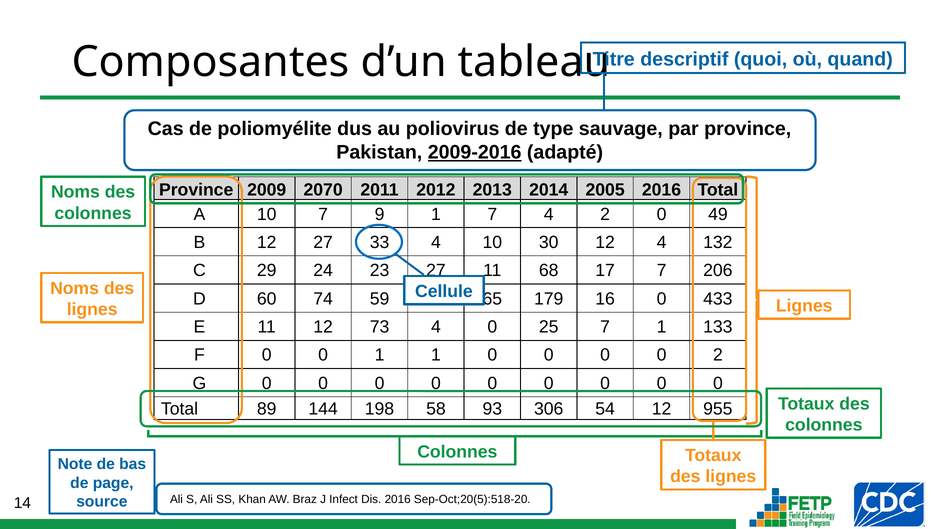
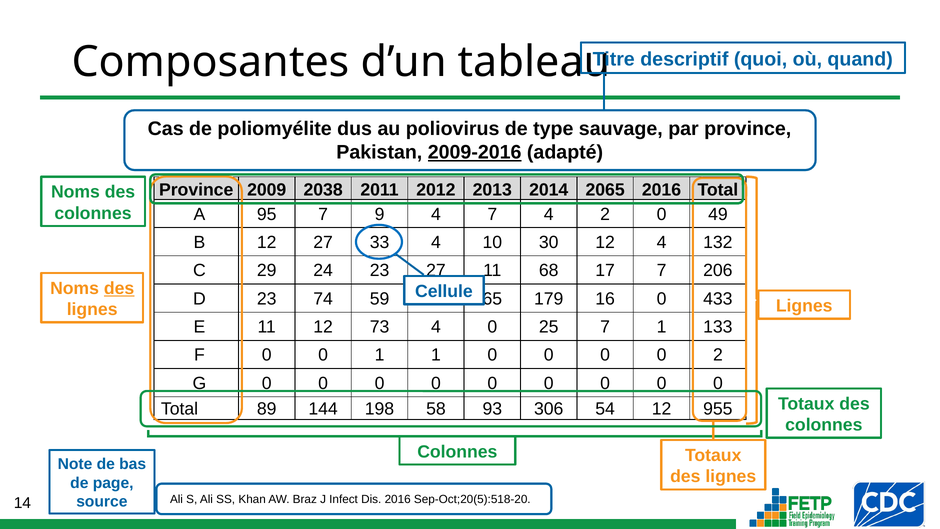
2070: 2070 -> 2038
2005: 2005 -> 2065
A 10: 10 -> 95
9 1: 1 -> 4
des at (119, 288) underline: none -> present
D 60: 60 -> 23
